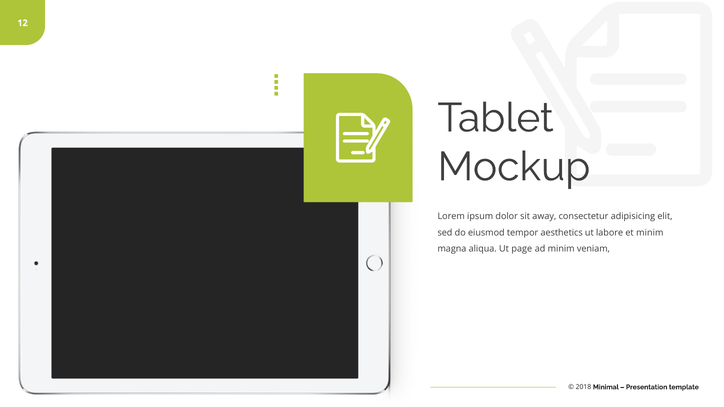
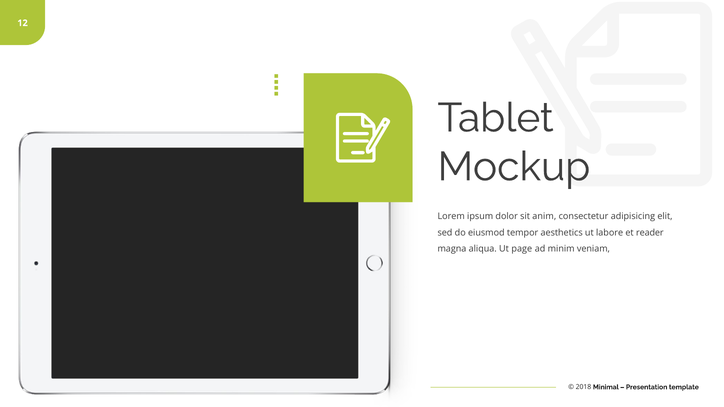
away: away -> anim
et minim: minim -> reader
